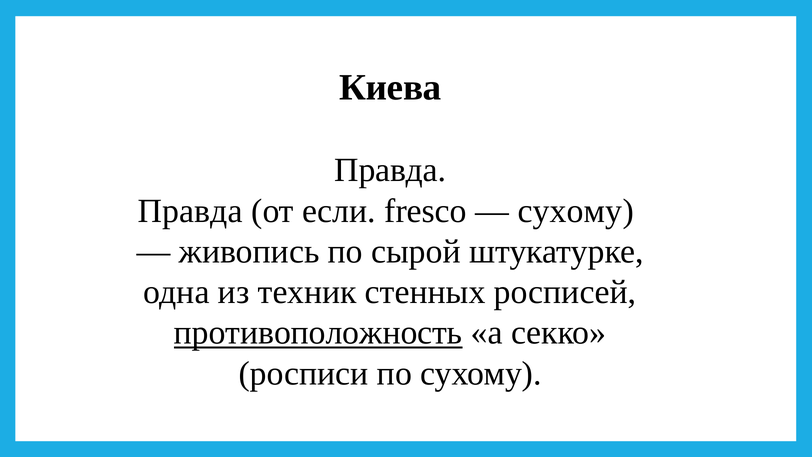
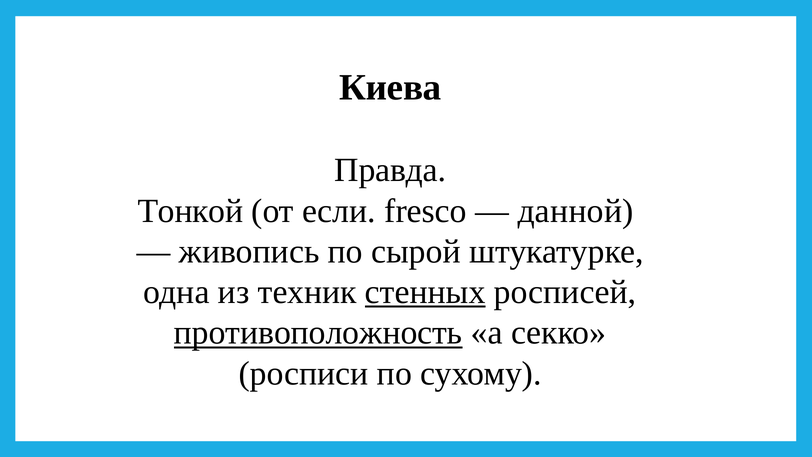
Правда at (190, 211): Правда -> Тонкой
сухому at (576, 211): сухому -> данной
стенных underline: none -> present
